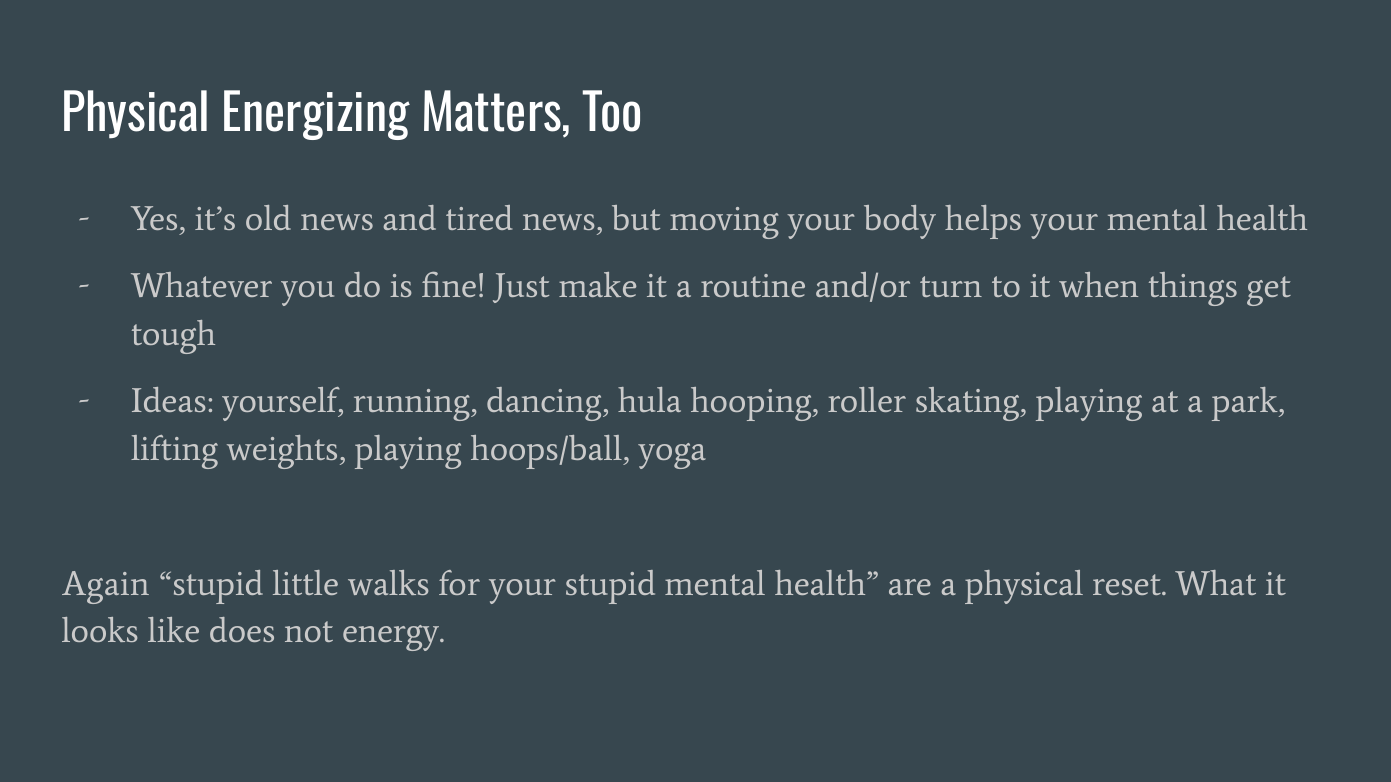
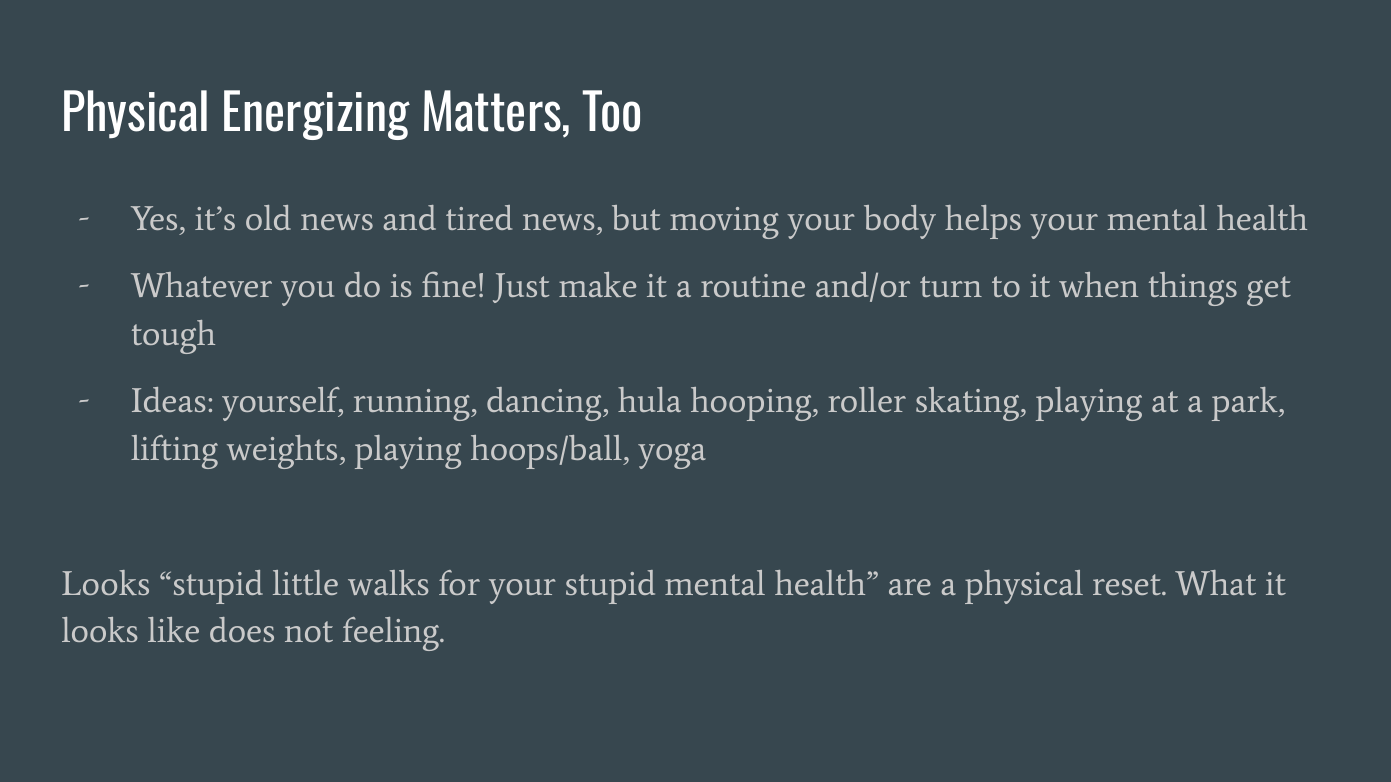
Again at (106, 584): Again -> Looks
energy: energy -> feeling
